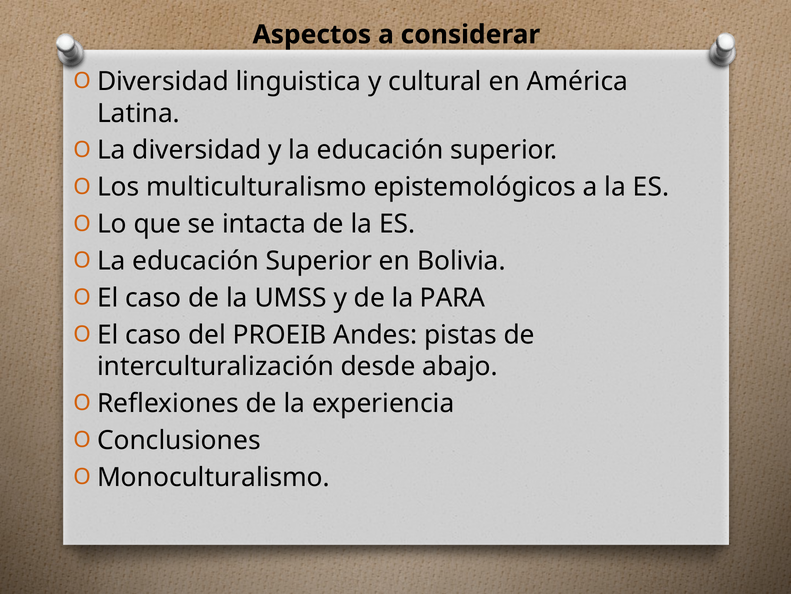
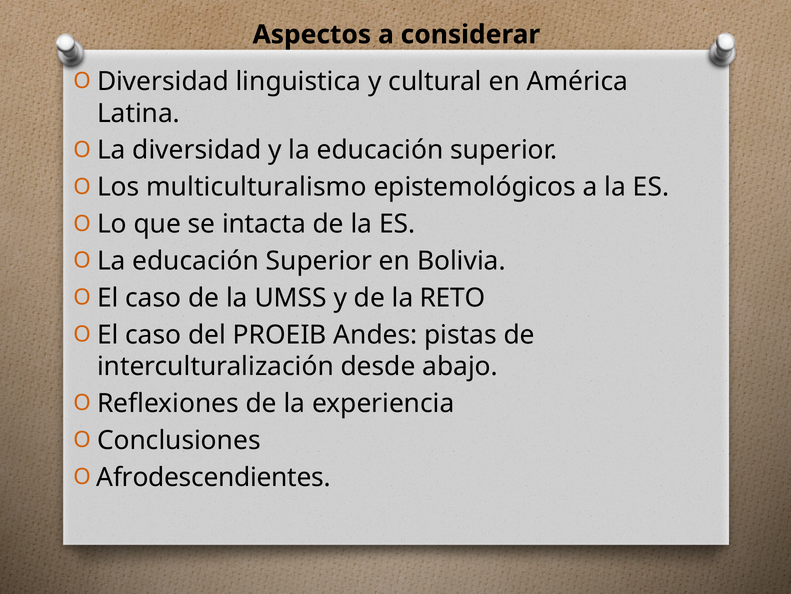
PARA: PARA -> RETO
Monoculturalismo: Monoculturalismo -> Afrodescendientes
